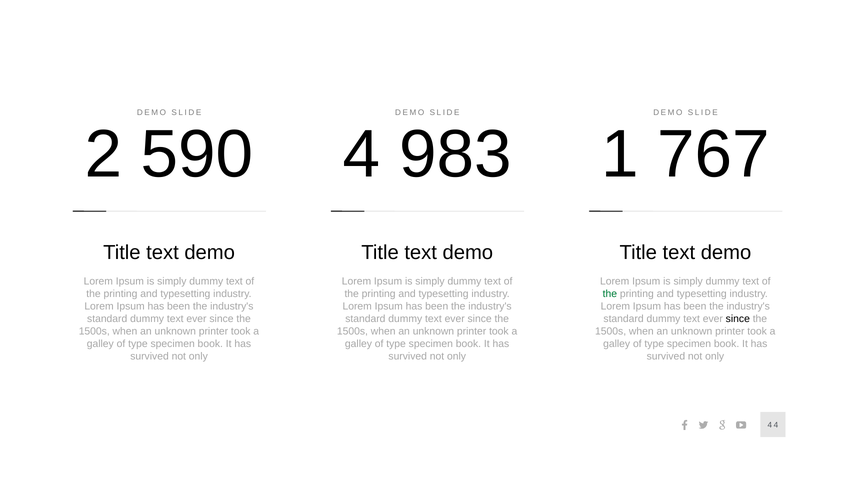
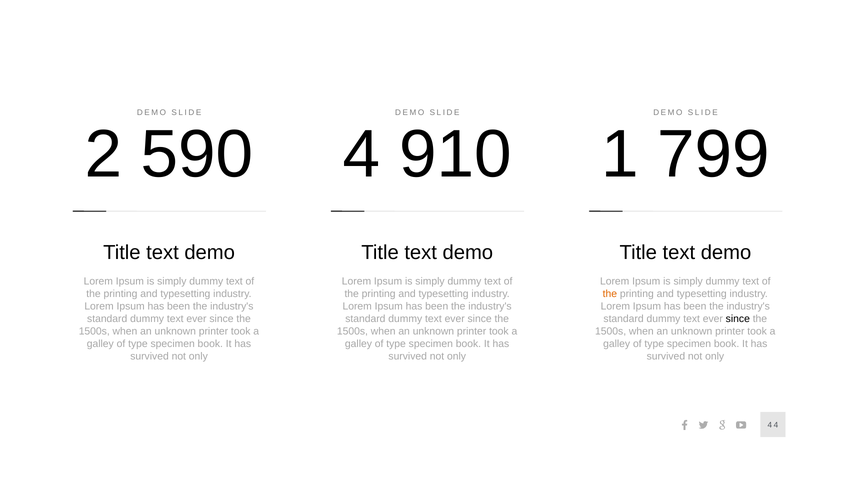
983: 983 -> 910
767: 767 -> 799
the at (610, 294) colour: green -> orange
